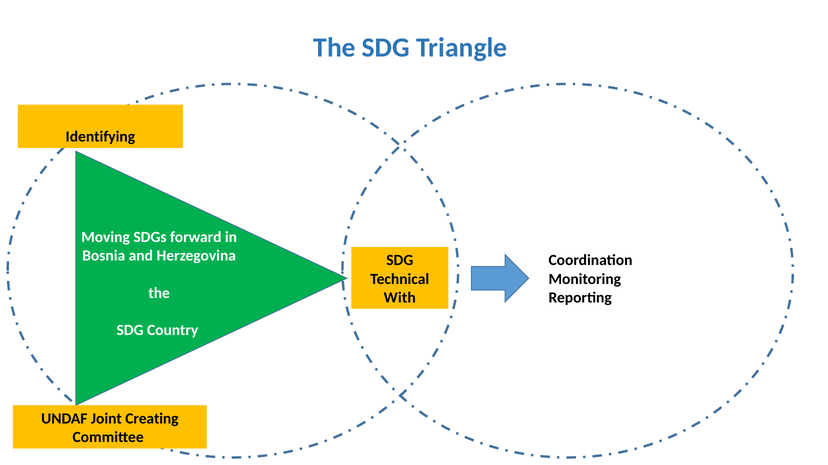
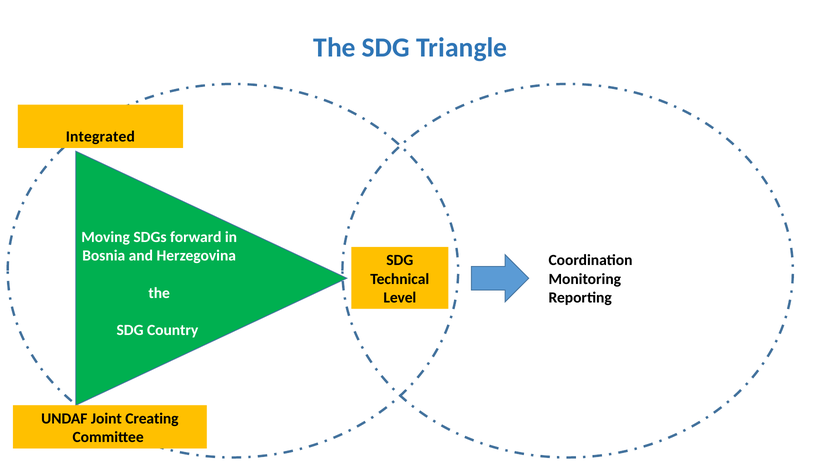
Identifying: Identifying -> Integrated
With: With -> Level
